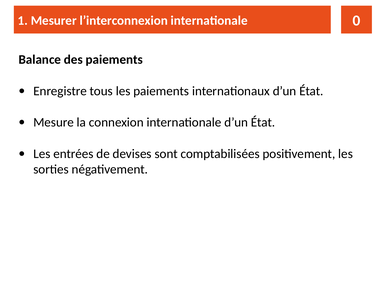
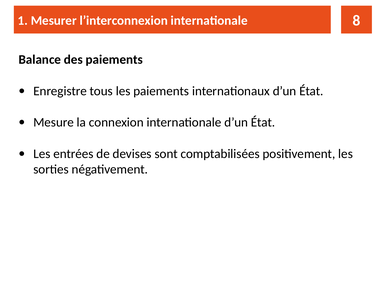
0: 0 -> 8
